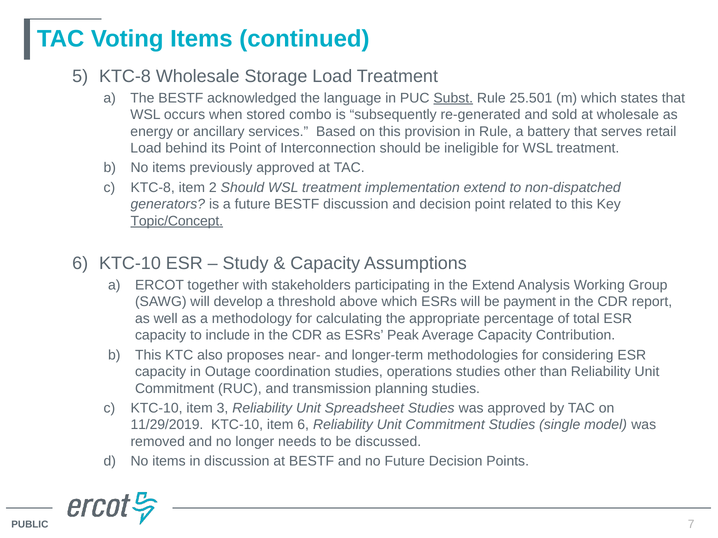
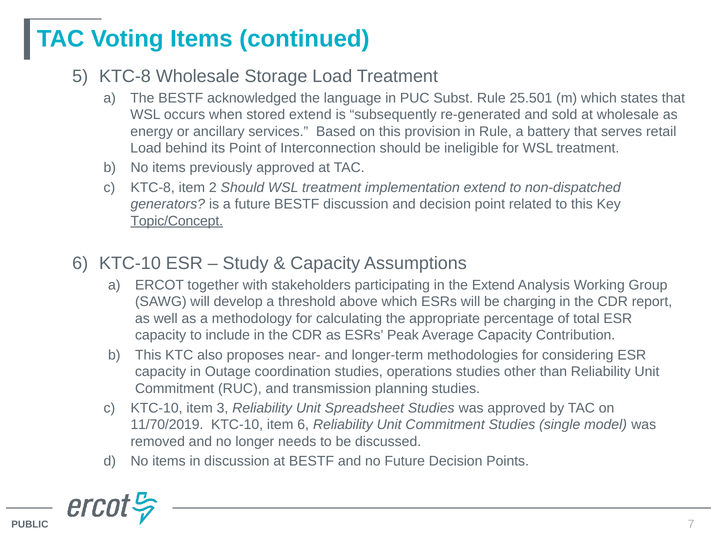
Subst underline: present -> none
stored combo: combo -> extend
payment: payment -> charging
11/29/2019: 11/29/2019 -> 11/70/2019
